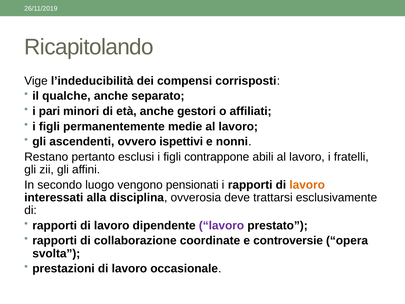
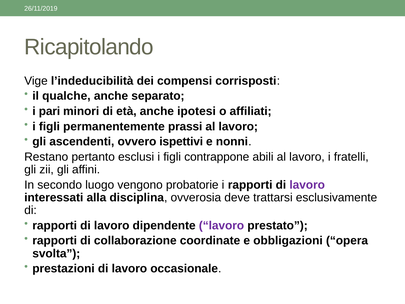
gestori: gestori -> ipotesi
medie: medie -> prassi
pensionati: pensionati -> probatorie
lavoro at (307, 185) colour: orange -> purple
controversie: controversie -> obbligazioni
